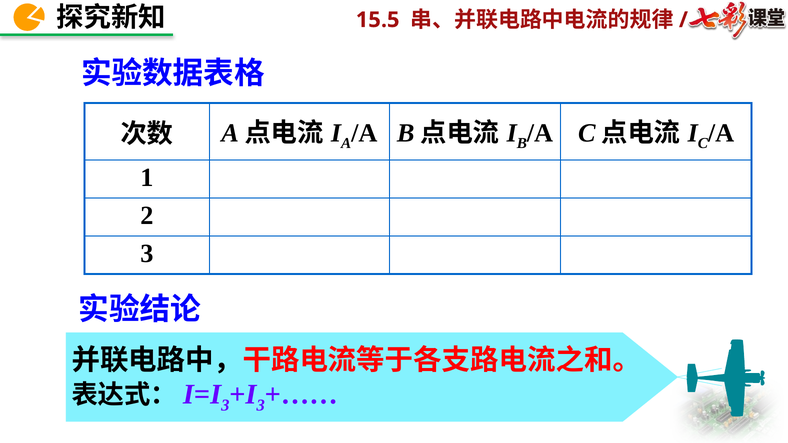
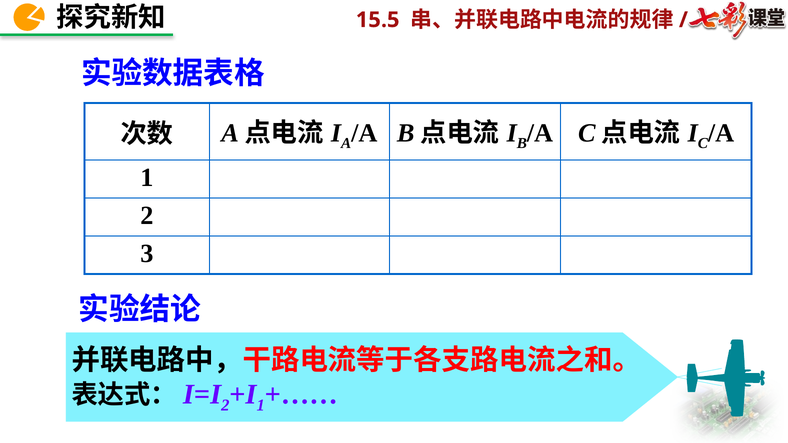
3 at (225, 406): 3 -> 2
3 at (261, 406): 3 -> 1
